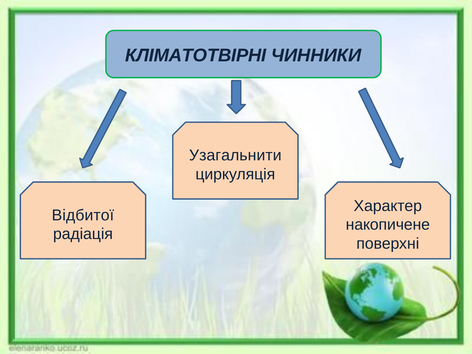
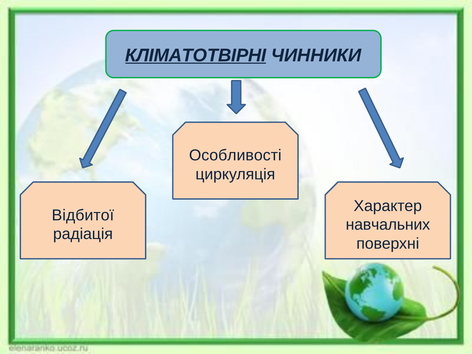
КЛІМАТОТВІРНІ underline: none -> present
Узагальнити: Узагальнити -> Особливості
накопичене: накопичене -> навчальних
